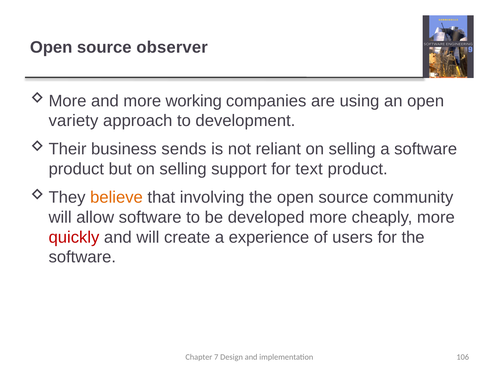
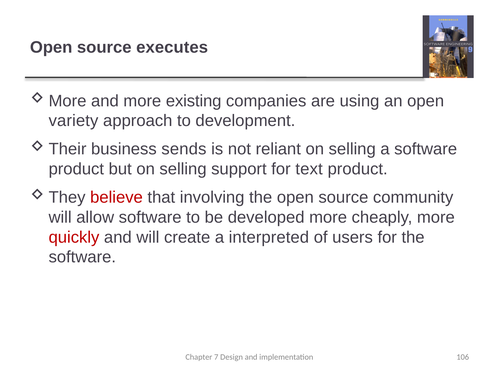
observer: observer -> executes
working: working -> existing
believe colour: orange -> red
experience: experience -> interpreted
